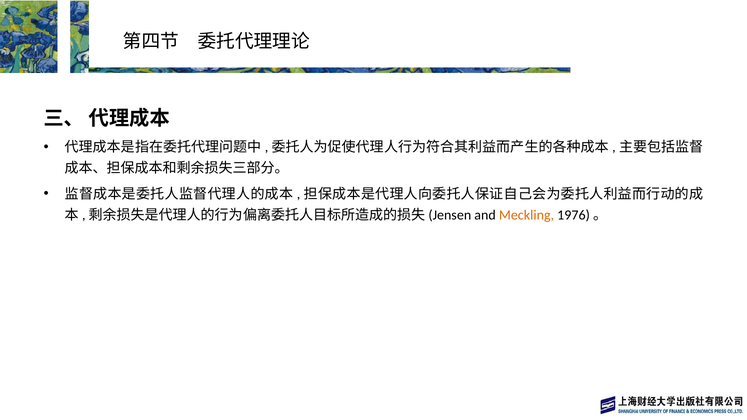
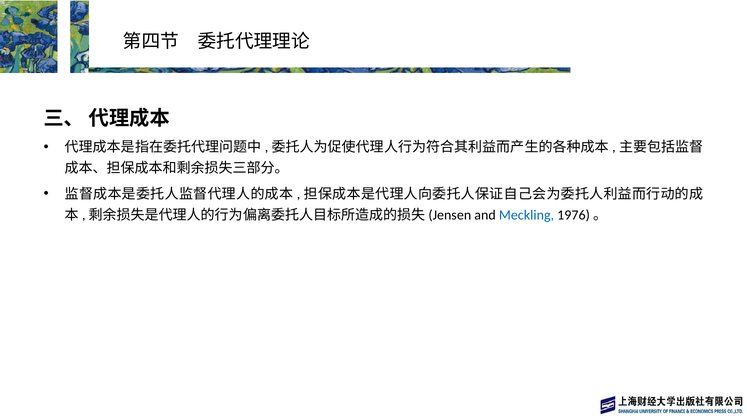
Meckling colour: orange -> blue
